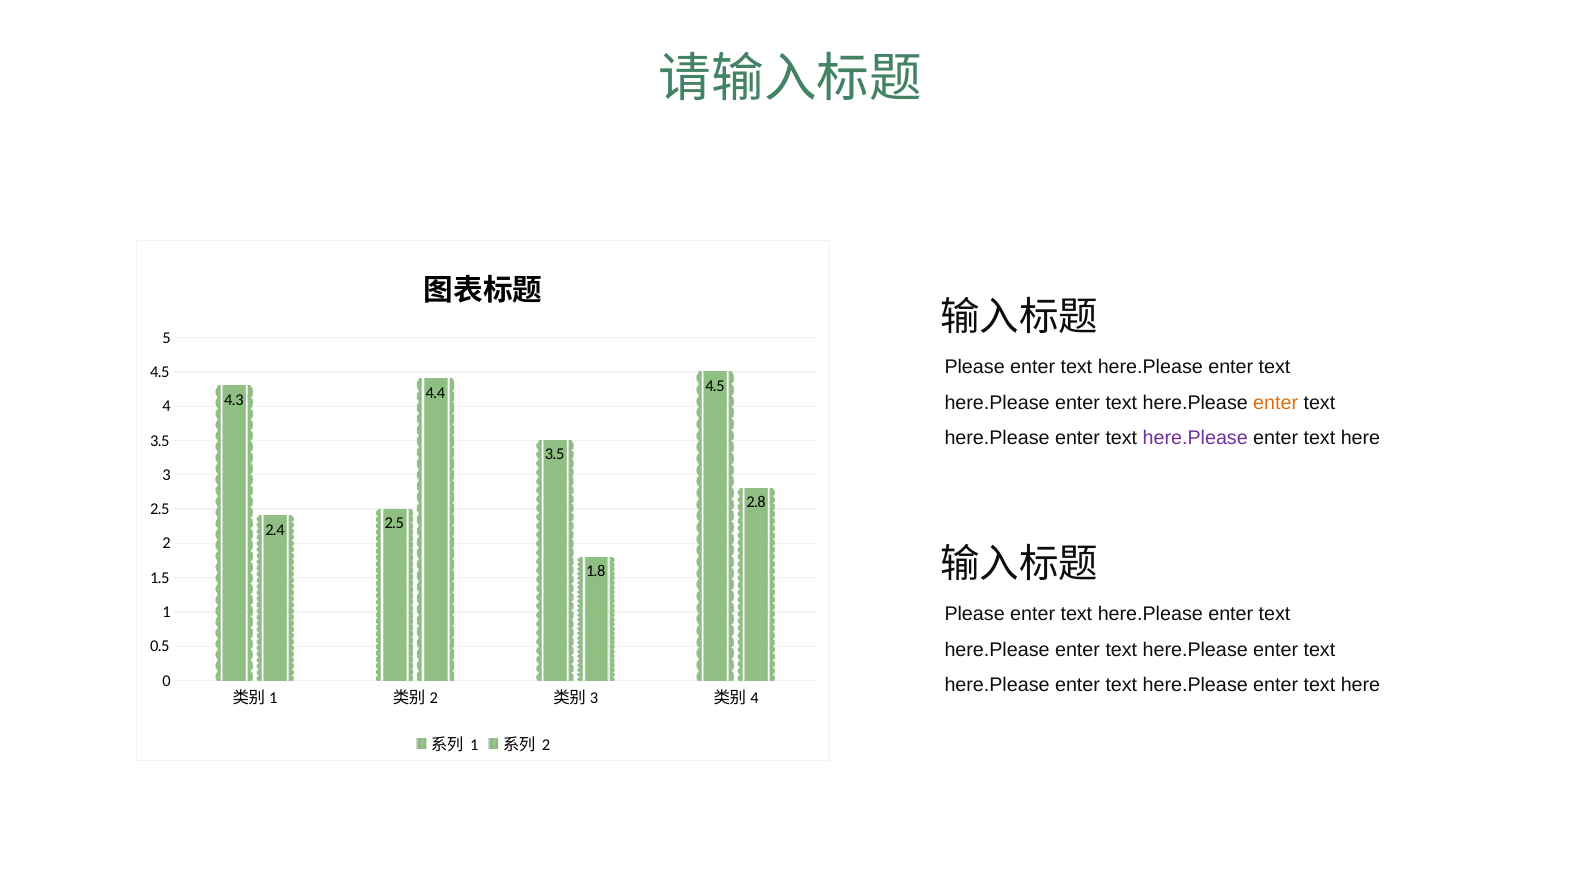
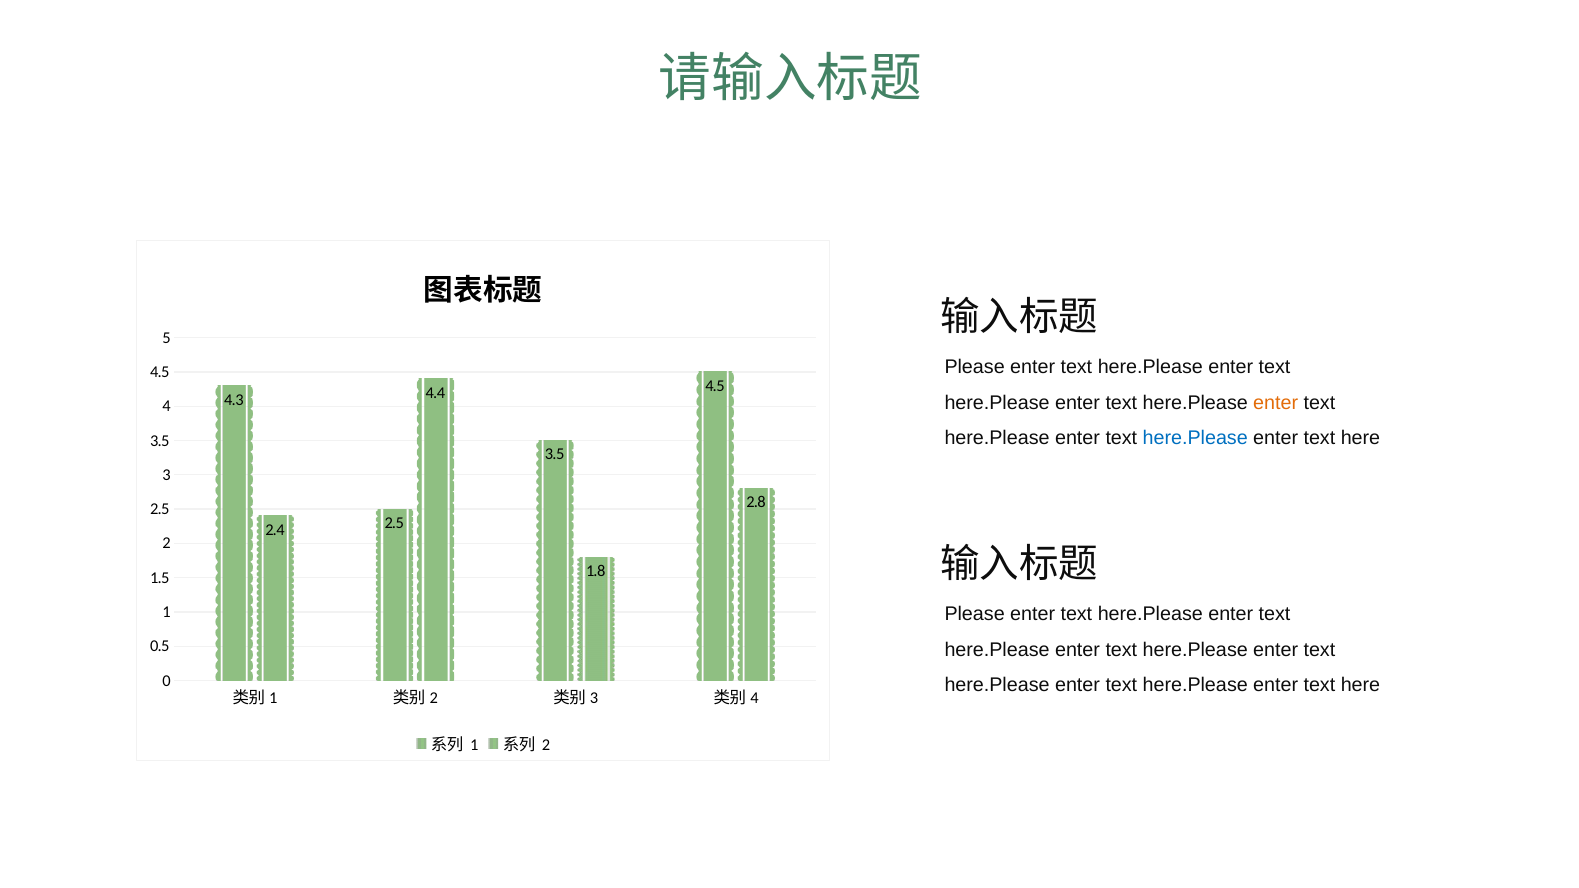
here.Please at (1195, 438) colour: purple -> blue
